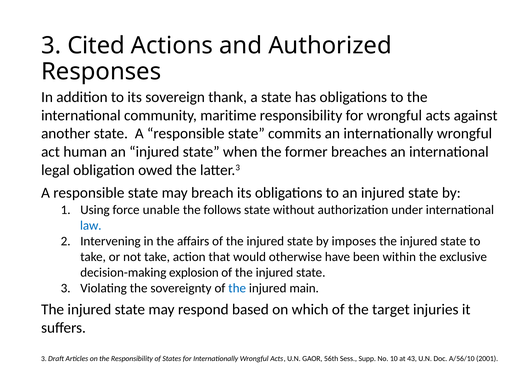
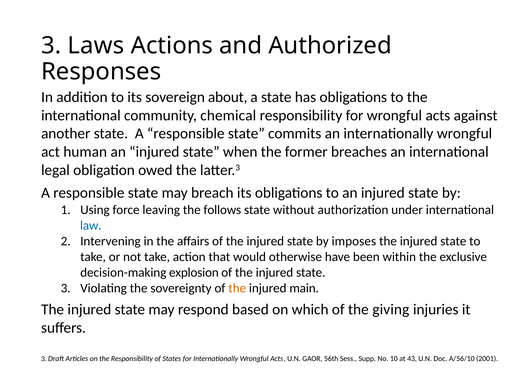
Cited: Cited -> Laws
thank: thank -> about
maritime: maritime -> chemical
unable: unable -> leaving
the at (237, 288) colour: blue -> orange
target: target -> giving
